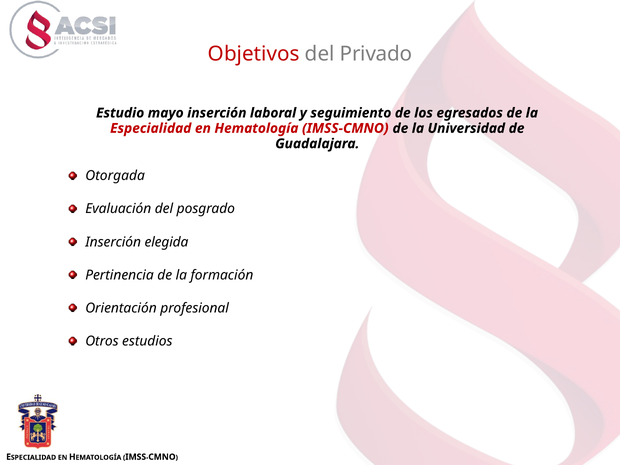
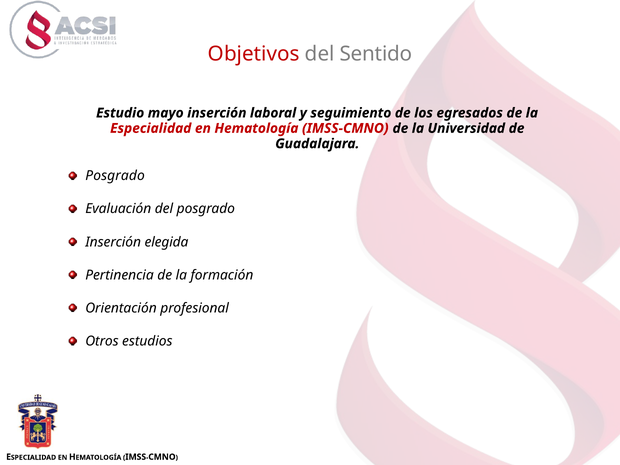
Privado: Privado -> Sentido
Otorgada at (115, 176): Otorgada -> Posgrado
